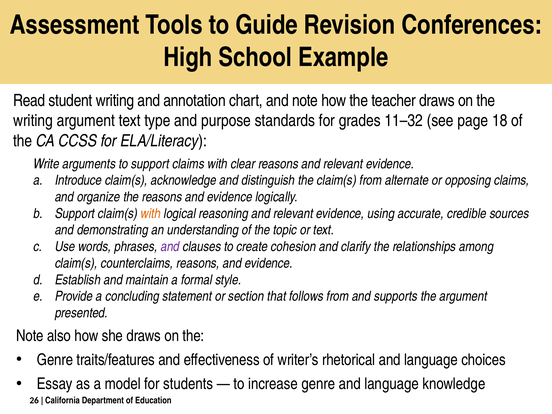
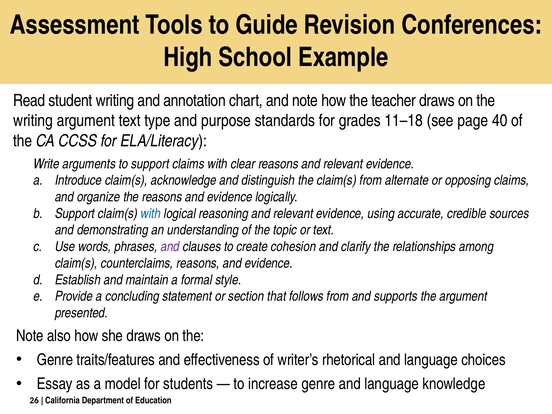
11–32: 11–32 -> 11–18
18: 18 -> 40
with at (151, 214) colour: orange -> blue
